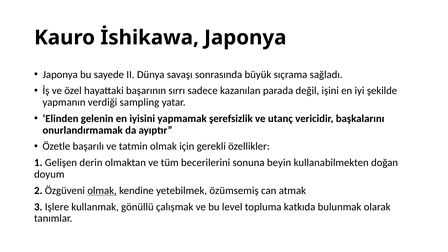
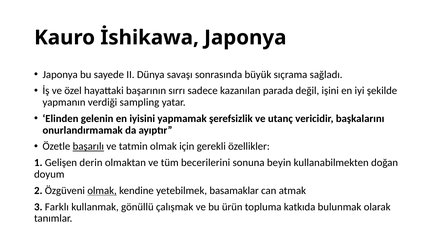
başarılı underline: none -> present
özümsemiş: özümsemiş -> basamaklar
Işlere: Işlere -> Farklı
level: level -> ürün
